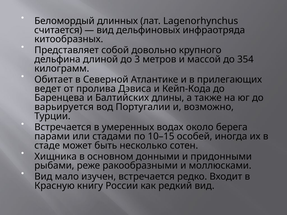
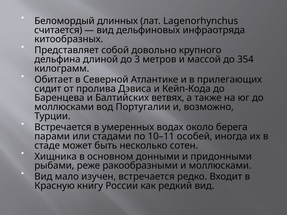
ведет: ведет -> сидит
длины: длины -> ветвях
варьируется at (64, 107): варьируется -> моллюсками
10–15: 10–15 -> 10–11
